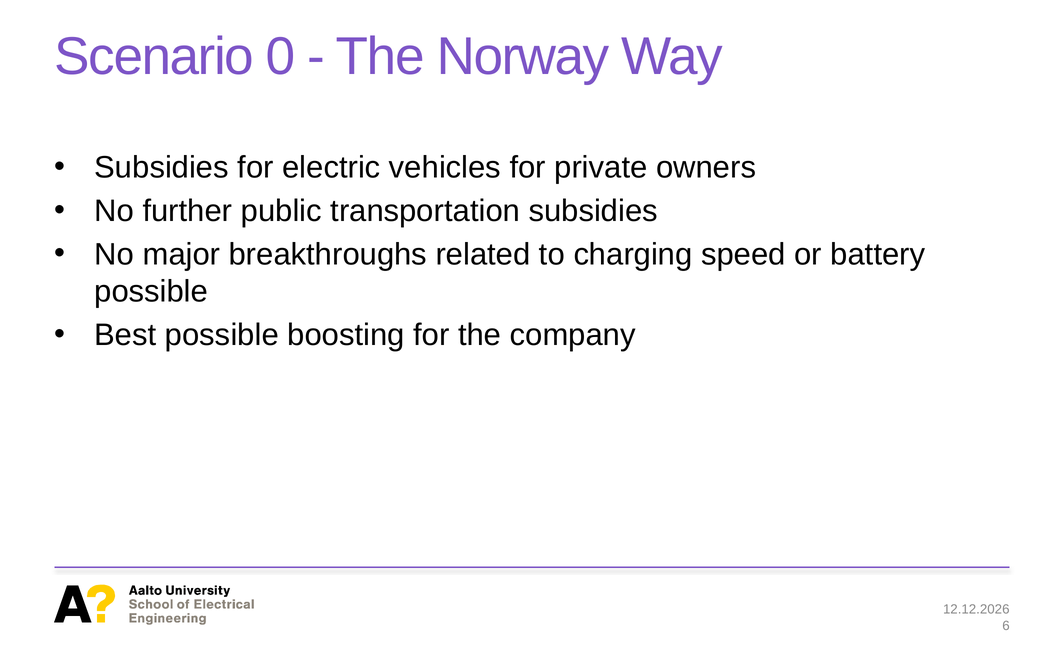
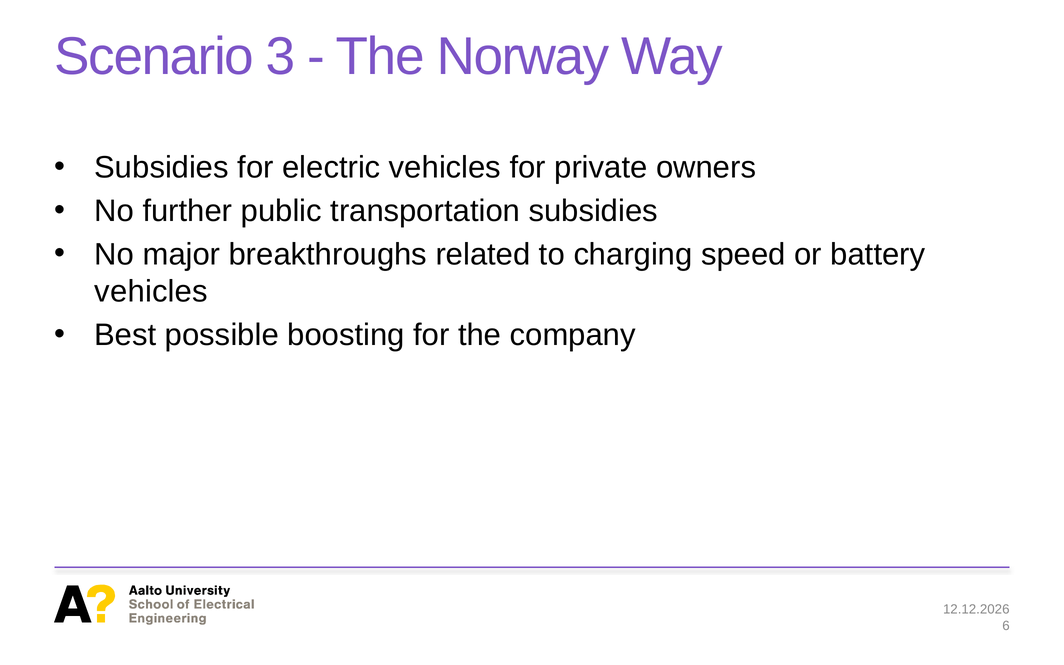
0: 0 -> 3
possible at (151, 292): possible -> vehicles
